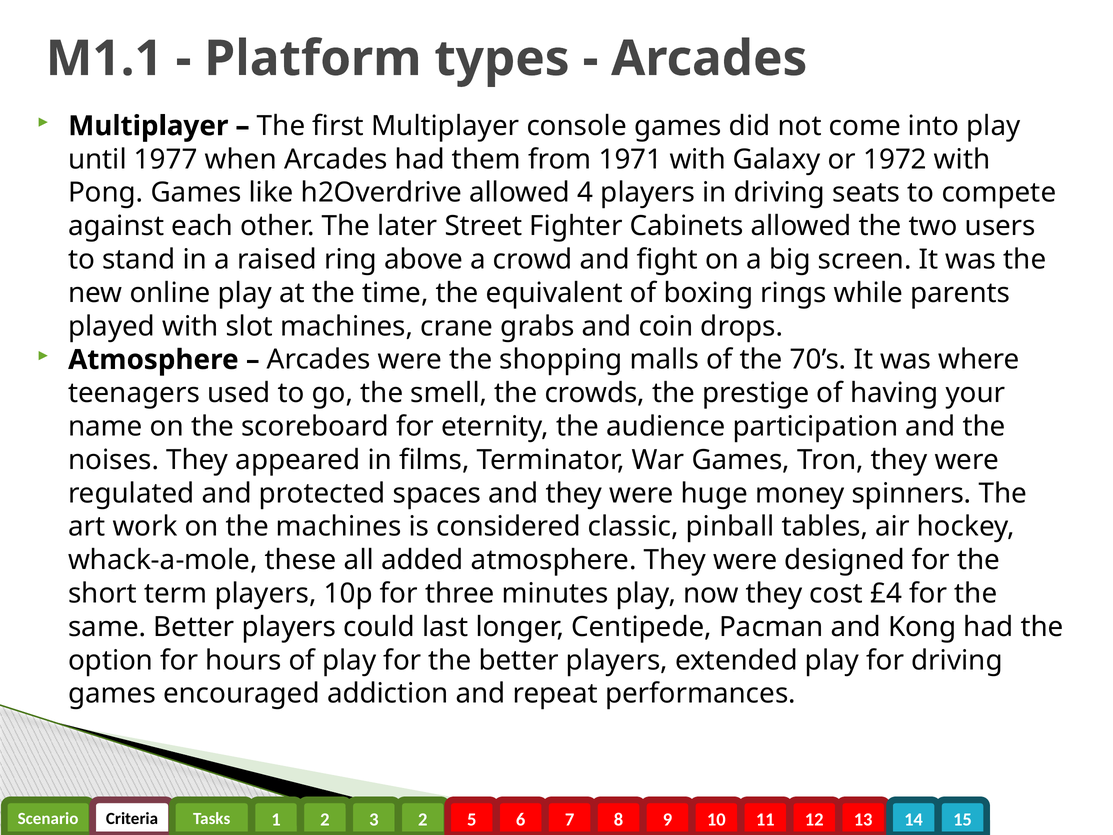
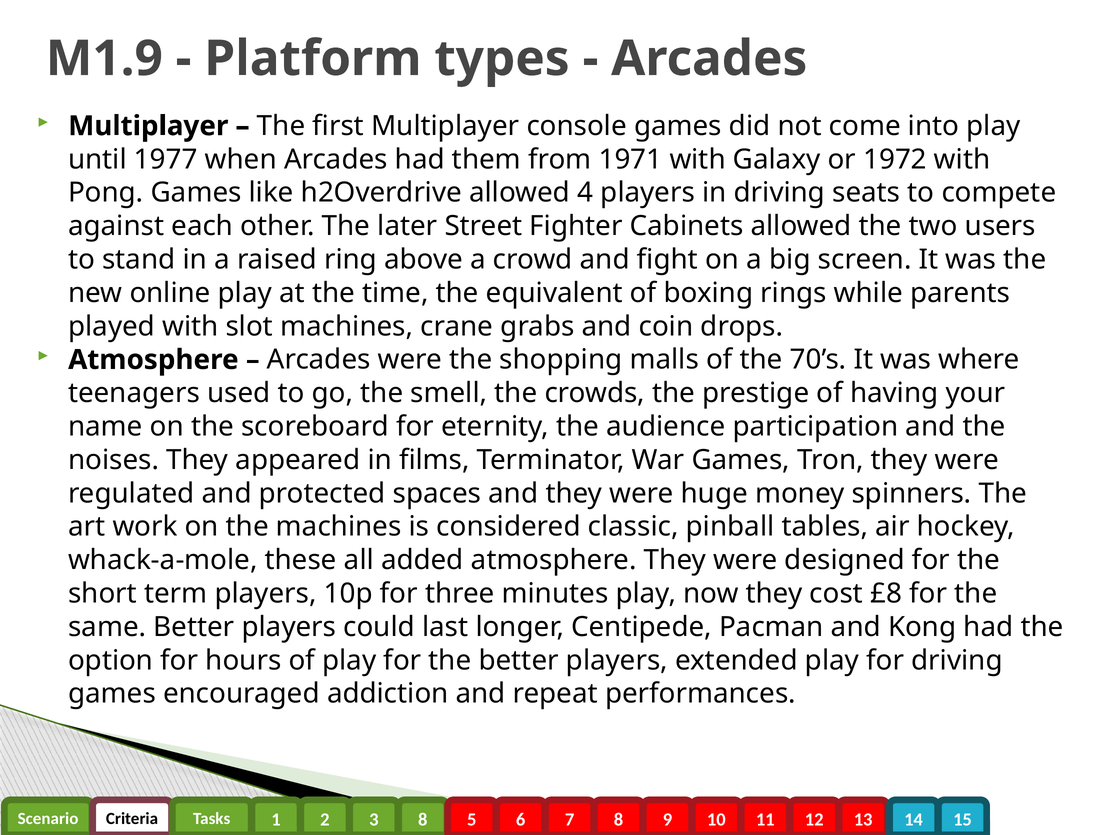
M1.1: M1.1 -> M1.9
£4: £4 -> £8
2 at (423, 819): 2 -> 8
